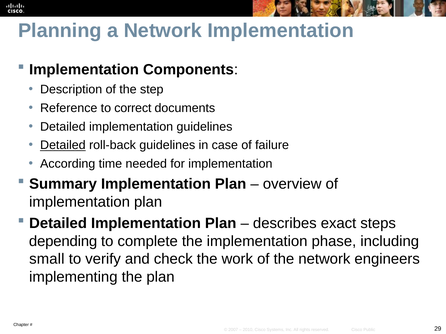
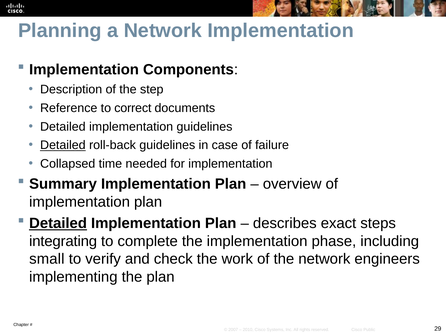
According: According -> Collapsed
Detailed at (58, 224) underline: none -> present
depending: depending -> integrating
